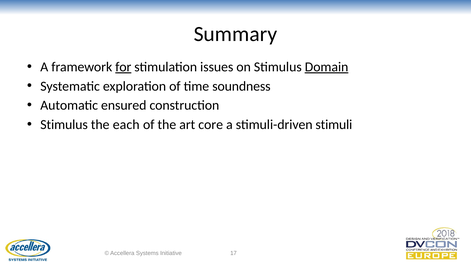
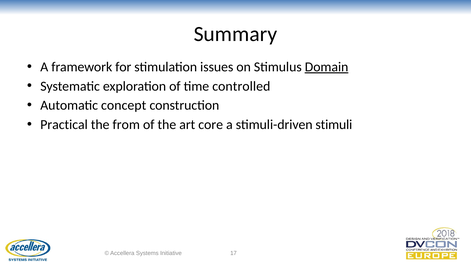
for underline: present -> none
soundness: soundness -> controlled
ensured: ensured -> concept
Stimulus at (64, 125): Stimulus -> Practical
each: each -> from
